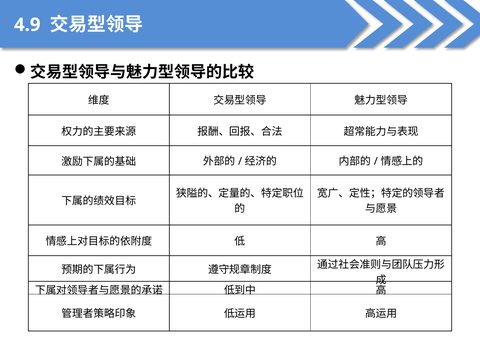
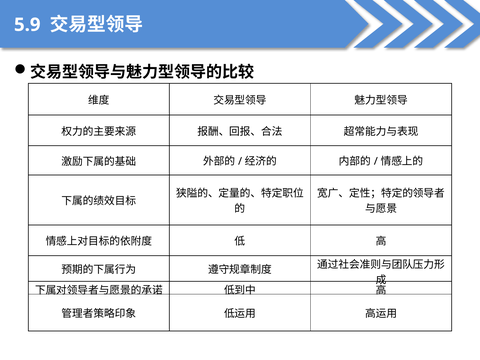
4.9: 4.9 -> 5.9
